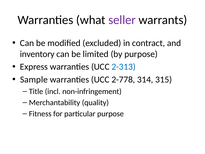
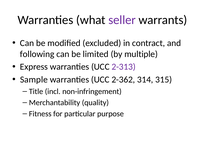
inventory: inventory -> following
by purpose: purpose -> multiple
2-313 colour: blue -> purple
2-778: 2-778 -> 2-362
